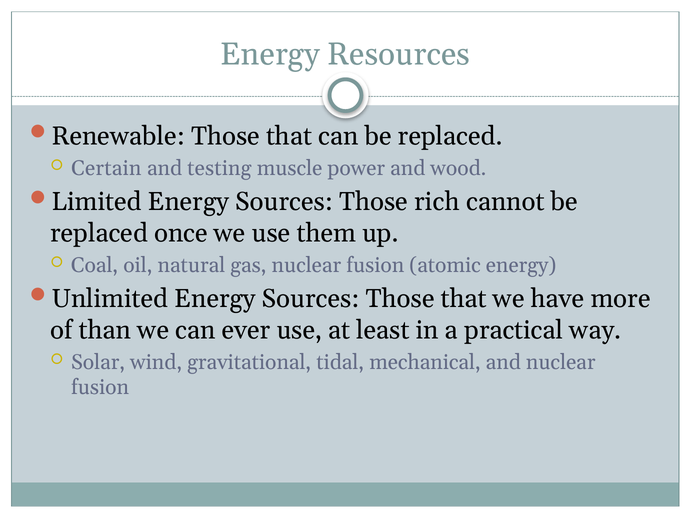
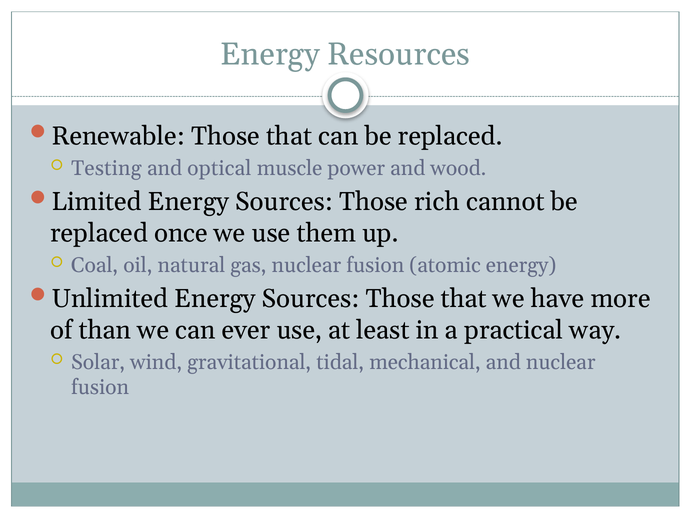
Certain: Certain -> Testing
testing: testing -> optical
